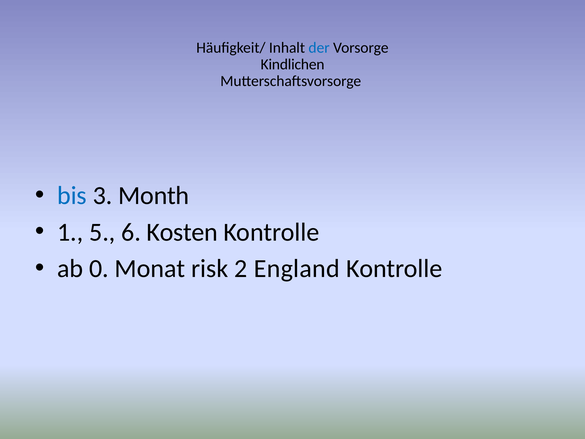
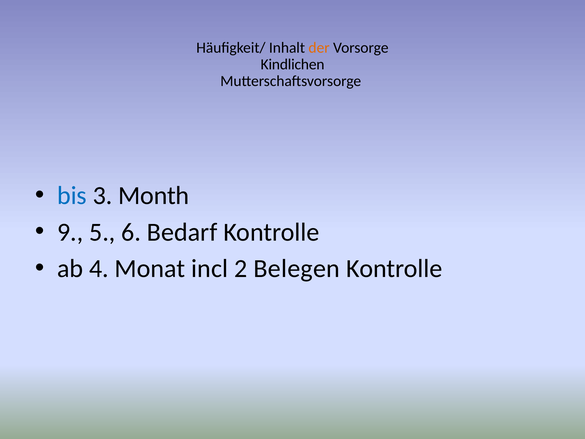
der colour: blue -> orange
1: 1 -> 9
Kosten: Kosten -> Bedarf
0: 0 -> 4
risk: risk -> incl
England: England -> Belegen
